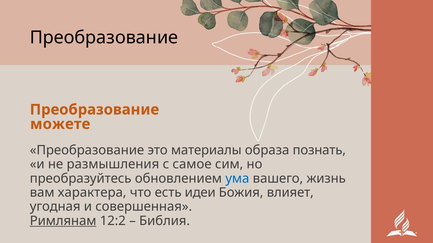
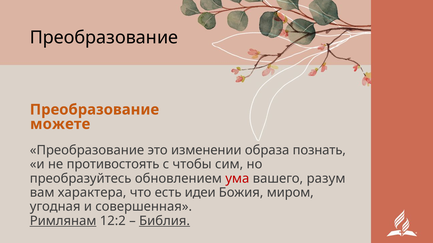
материалы: материалы -> изменении
размышления: размышления -> противостоять
самое: самое -> чтобы
ума colour: blue -> red
жизнь: жизнь -> разум
влияет: влияет -> миром
Библия underline: none -> present
